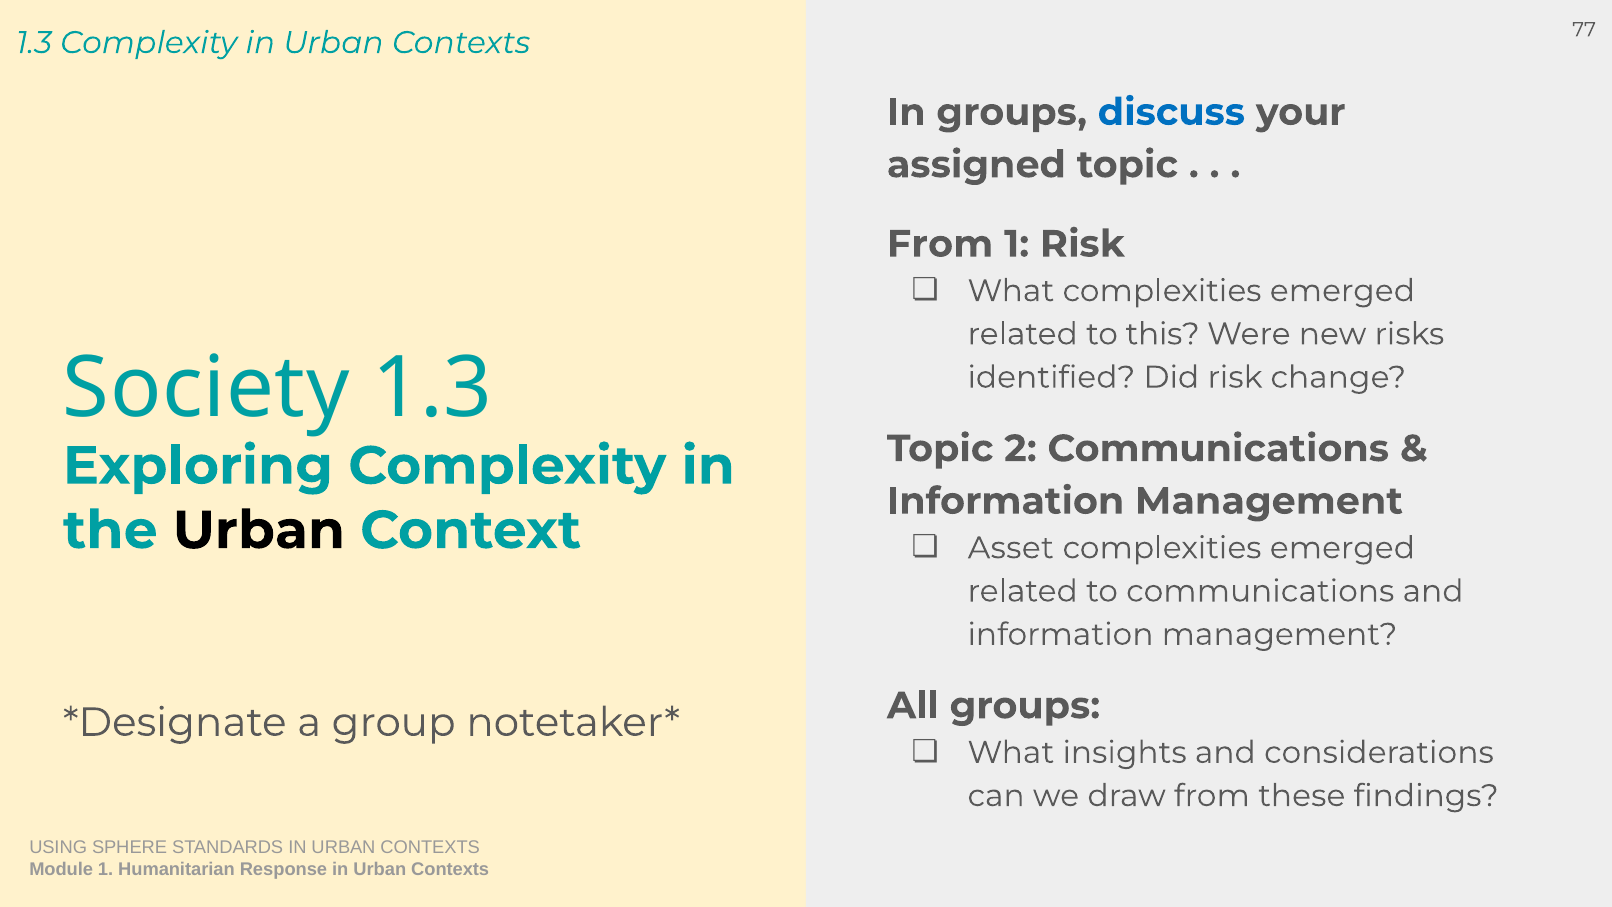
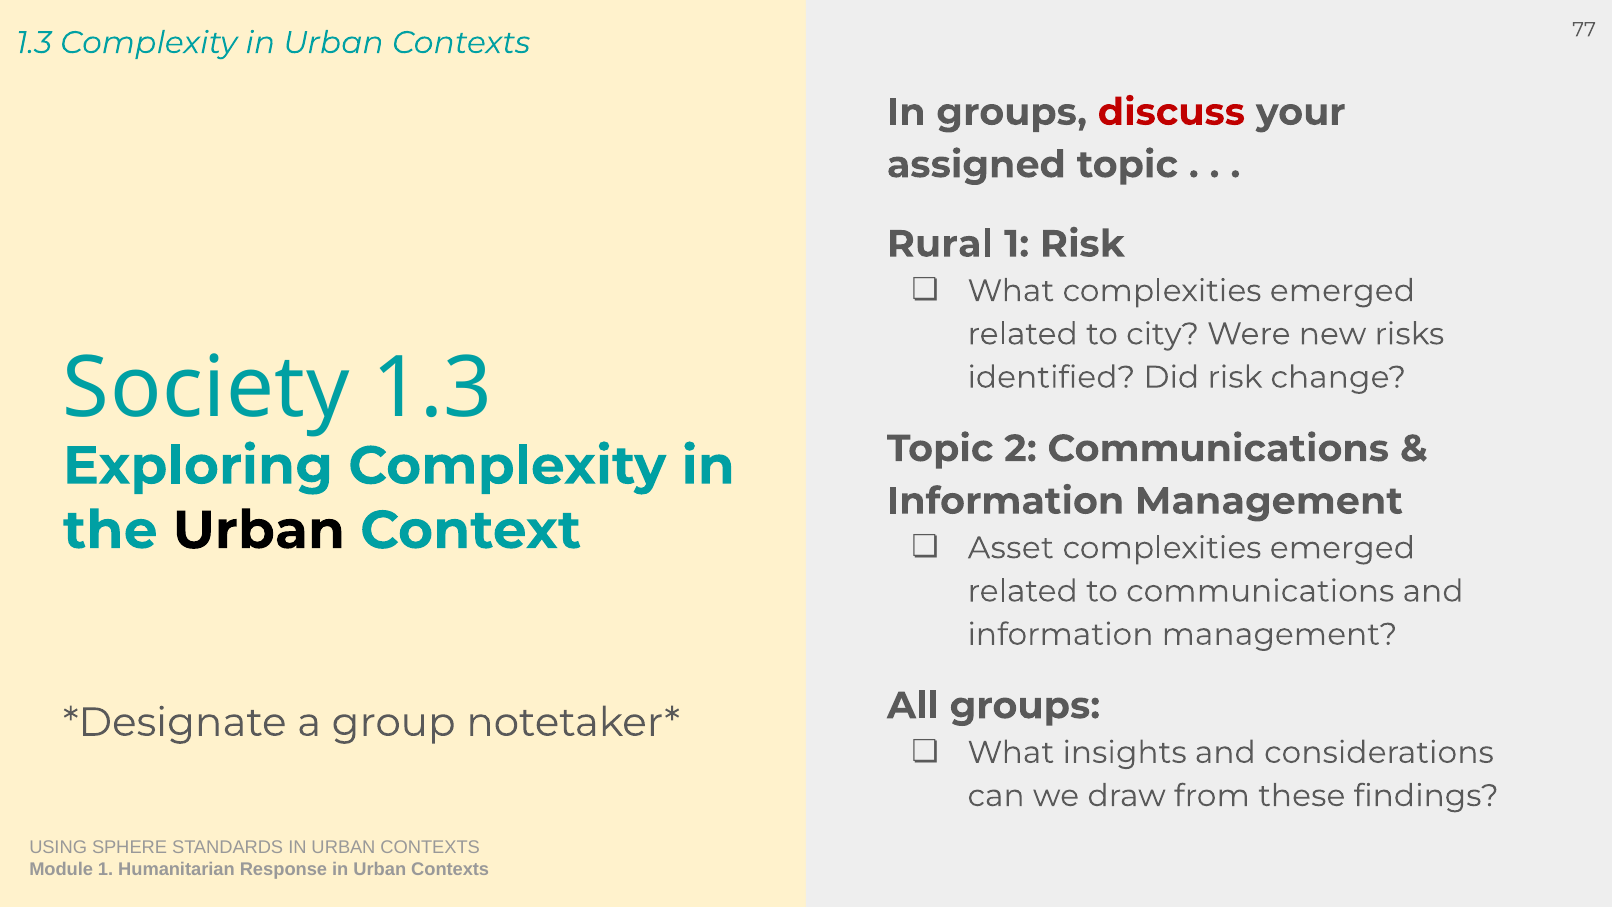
discuss colour: blue -> red
From at (940, 244): From -> Rural
this: this -> city
